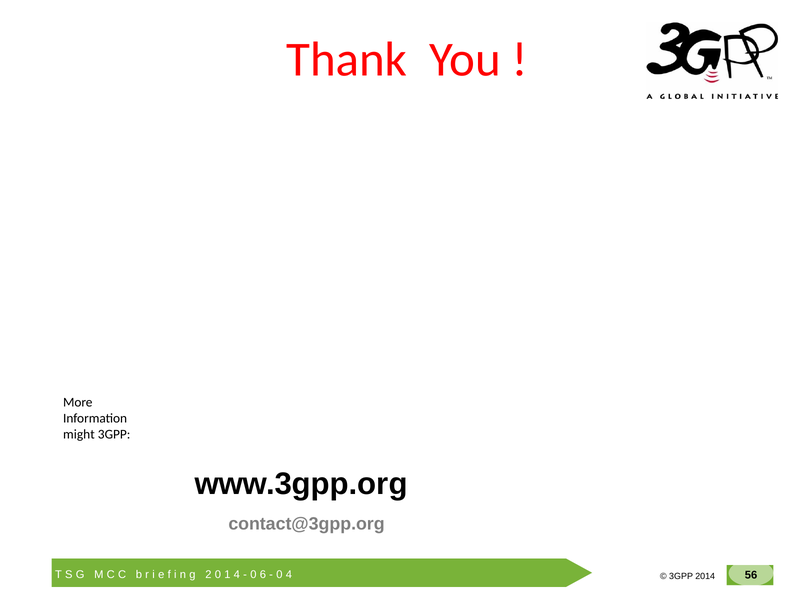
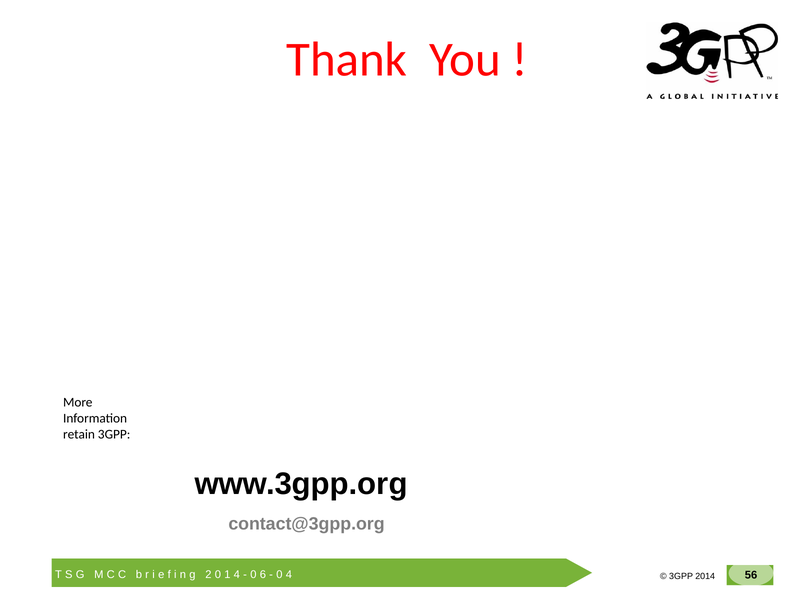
might: might -> retain
